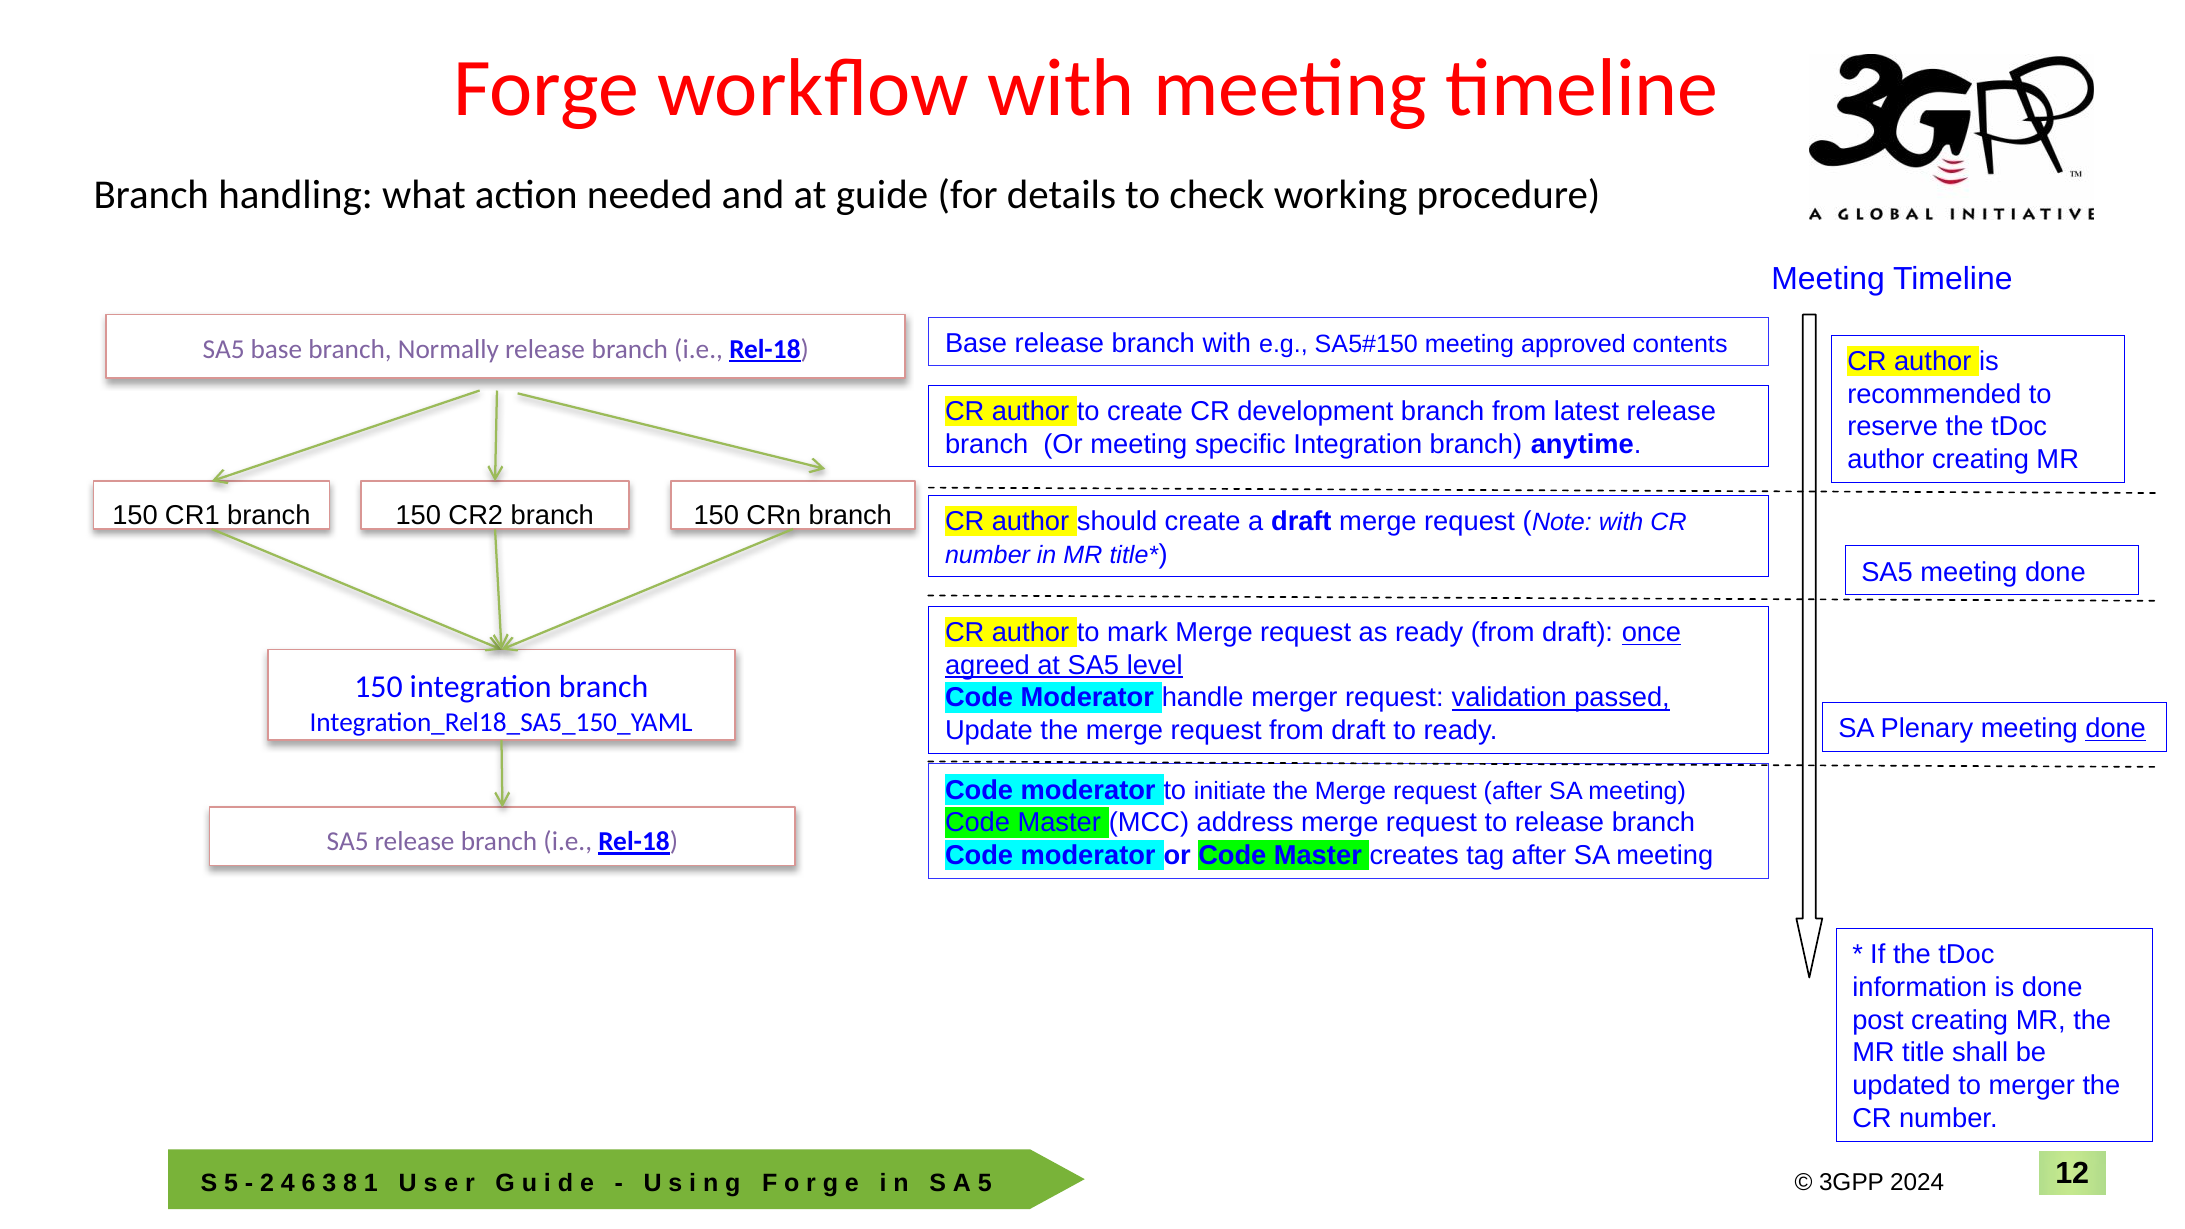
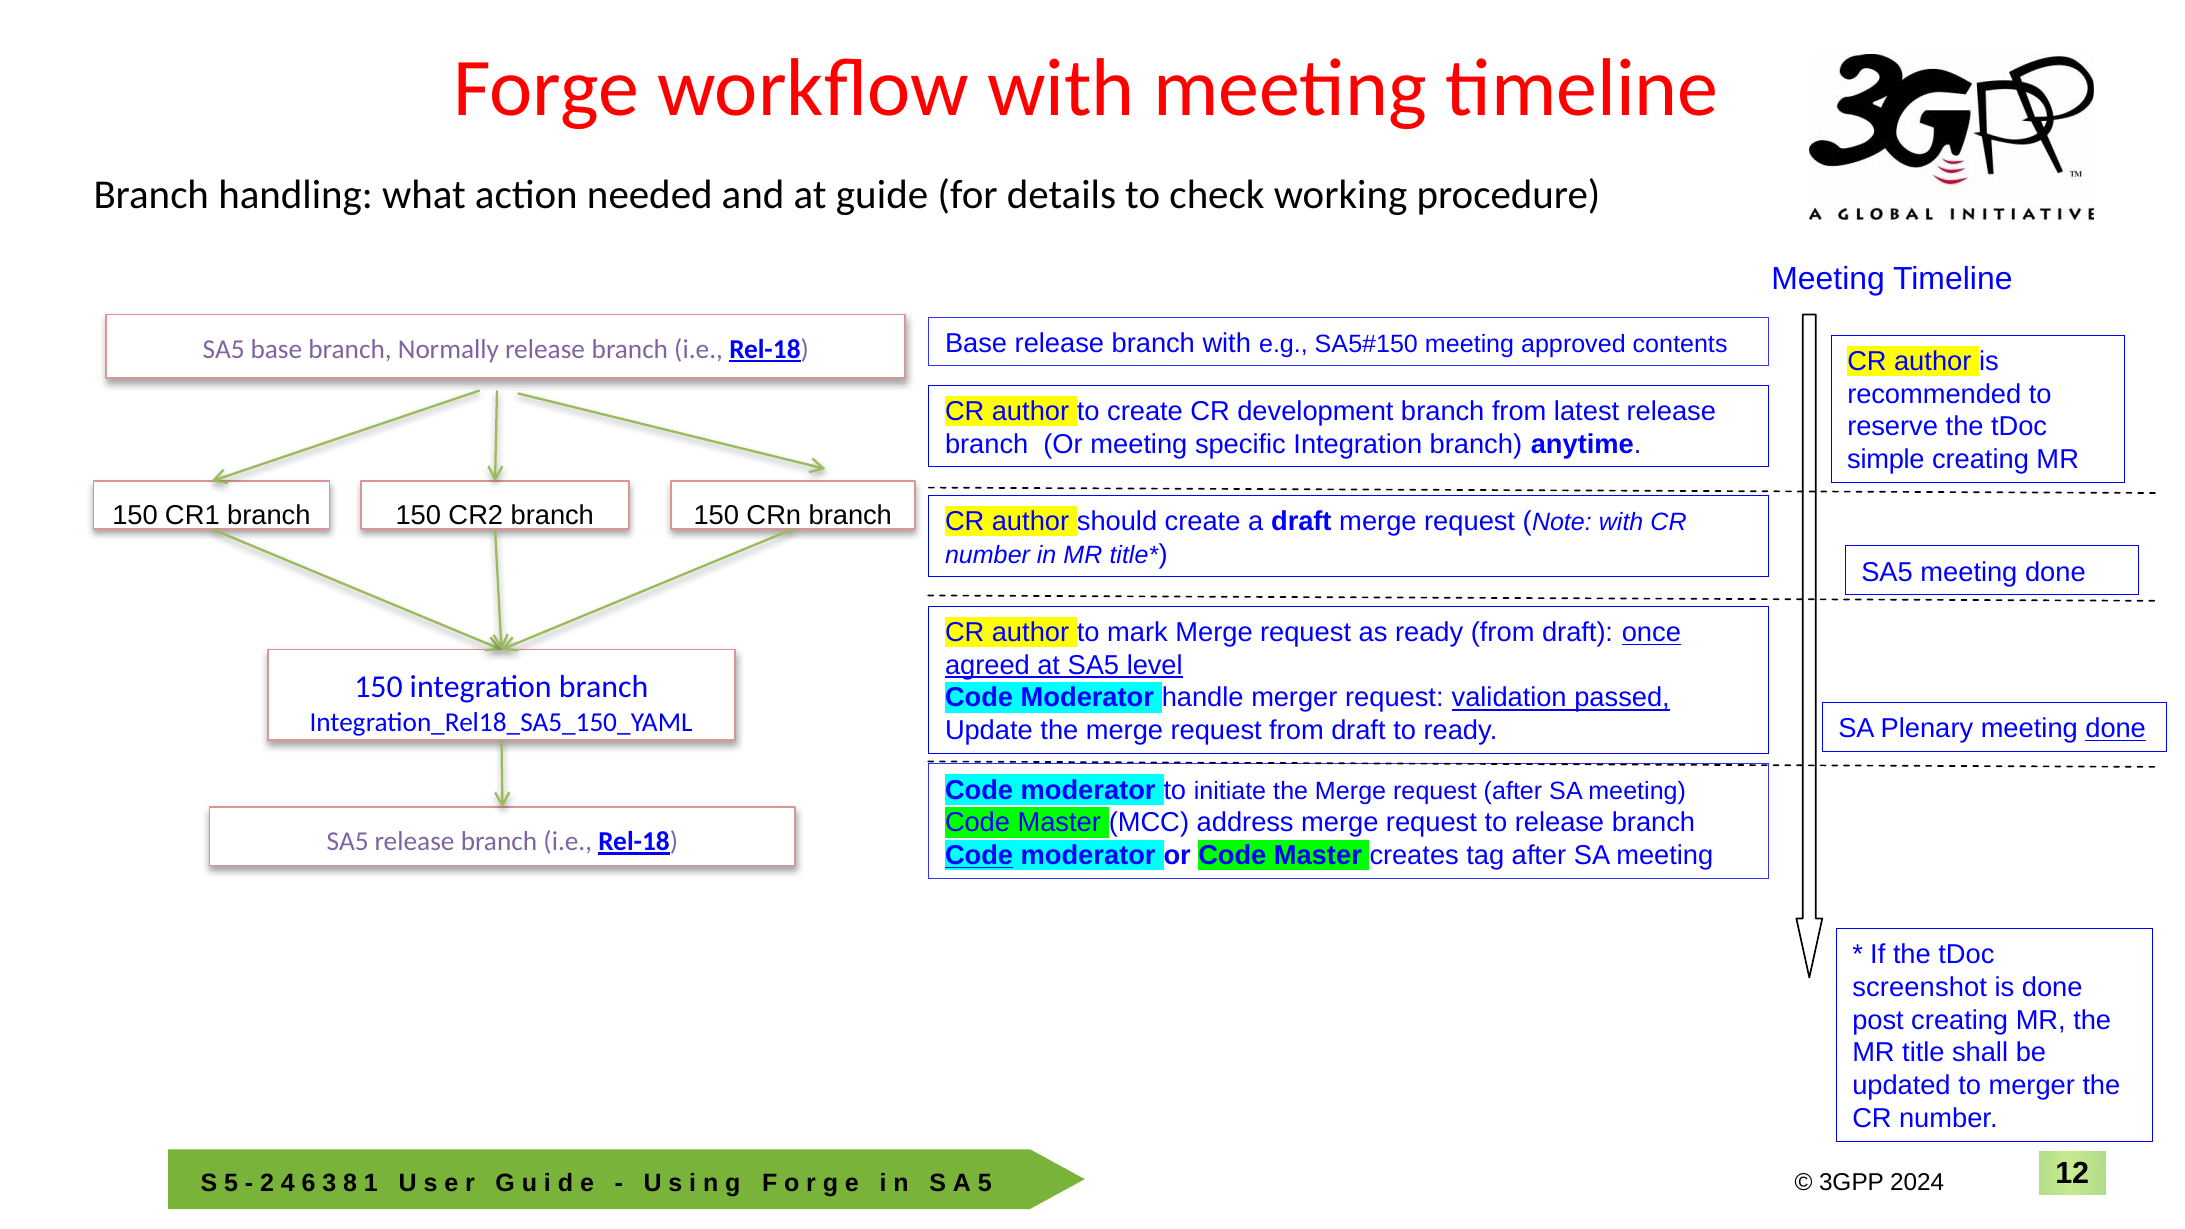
author at (1886, 460): author -> simple
Code at (979, 856) underline: none -> present
information: information -> screenshot
